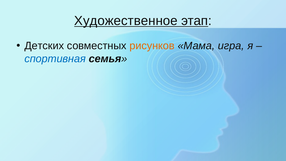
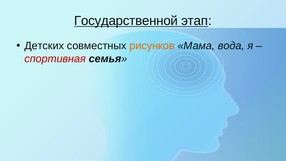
Художественное: Художественное -> Государственной
игра: игра -> вода
спортивная colour: blue -> red
